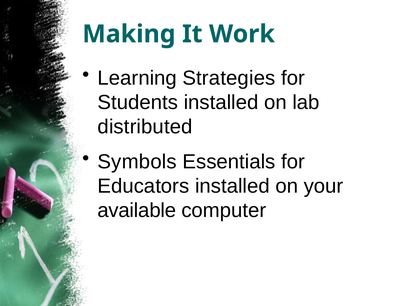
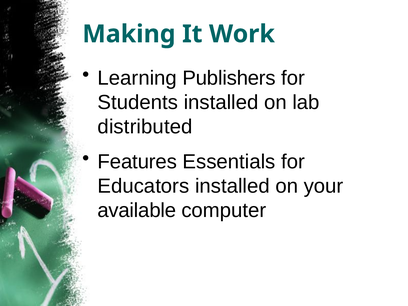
Strategies: Strategies -> Publishers
Symbols: Symbols -> Features
